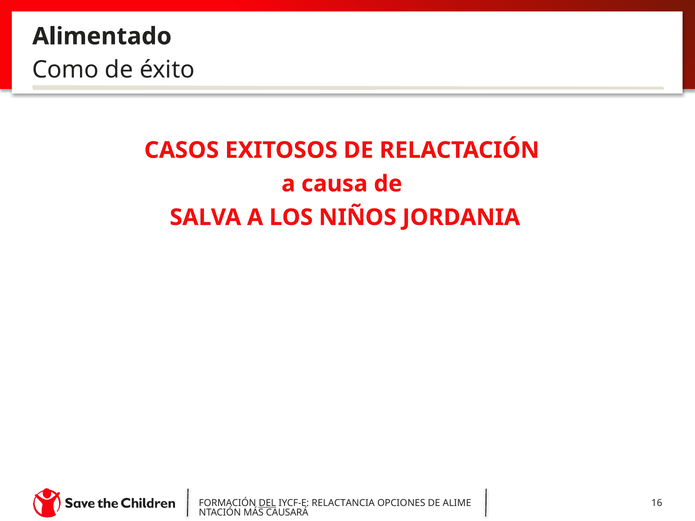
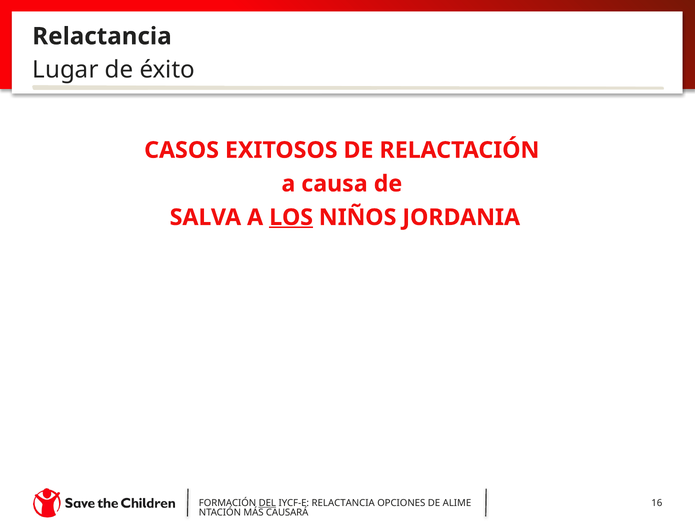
Alimentado at (102, 36): Alimentado -> Relactancia
Como: Como -> Lugar
LOS underline: none -> present
